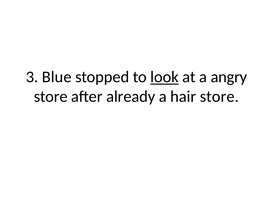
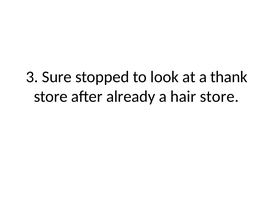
Blue: Blue -> Sure
look underline: present -> none
angry: angry -> thank
